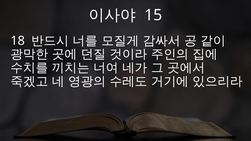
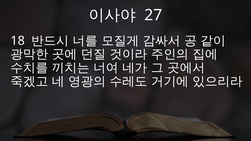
15: 15 -> 27
